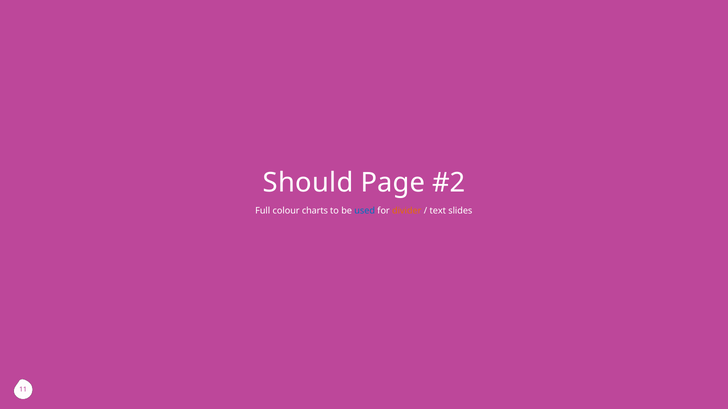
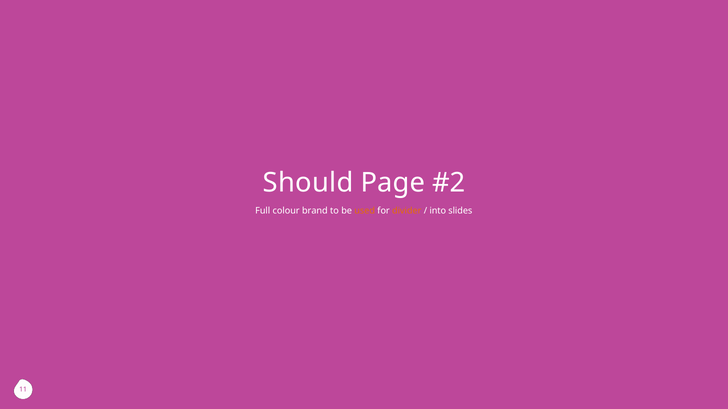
charts: charts -> brand
used colour: blue -> orange
text: text -> into
